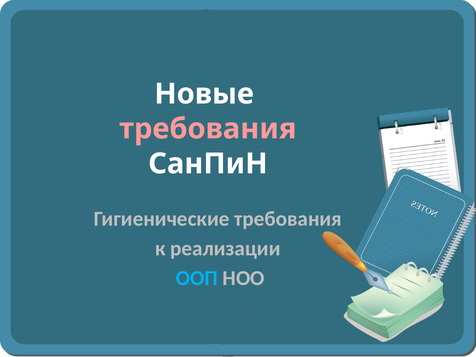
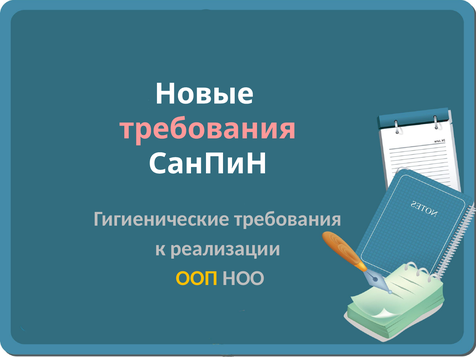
ООП colour: light blue -> yellow
